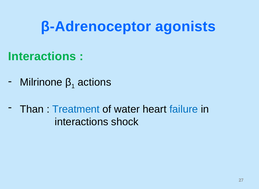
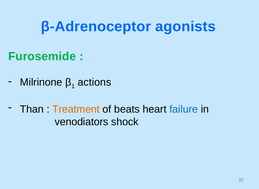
Interactions at (42, 56): Interactions -> Furosemide
Treatment colour: blue -> orange
water: water -> beats
interactions at (82, 121): interactions -> venodiators
